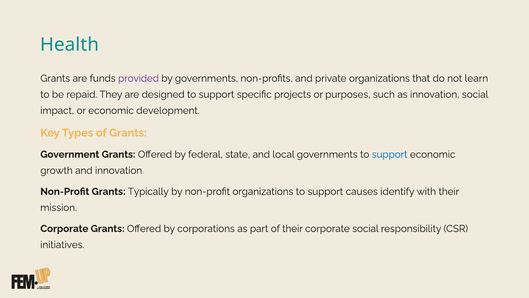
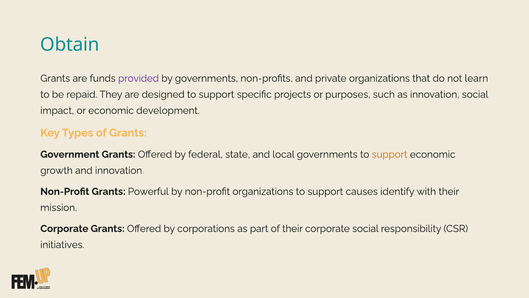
Health: Health -> Obtain
support at (390, 154) colour: blue -> orange
Typically: Typically -> Powerful
